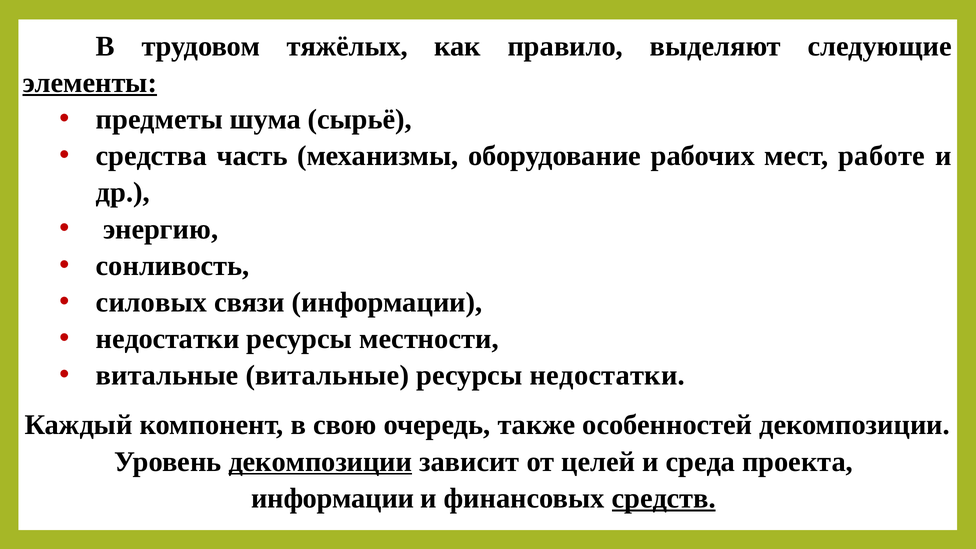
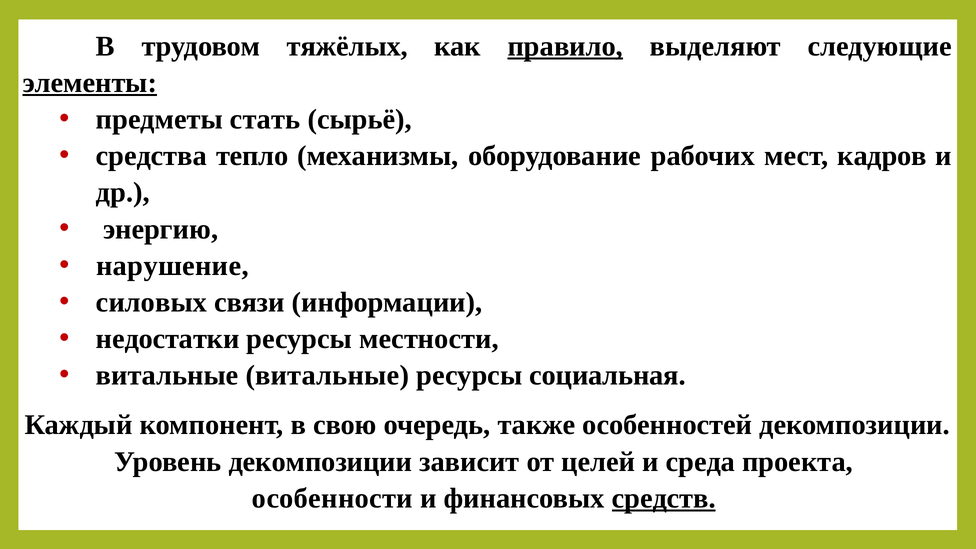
правило underline: none -> present
шума: шума -> стать
часть: часть -> тепло
работе: работе -> кадров
сонливость: сонливость -> нарушение
ресурсы недостатки: недостатки -> социальная
декомпозиции at (320, 462) underline: present -> none
информации at (333, 498): информации -> особенности
